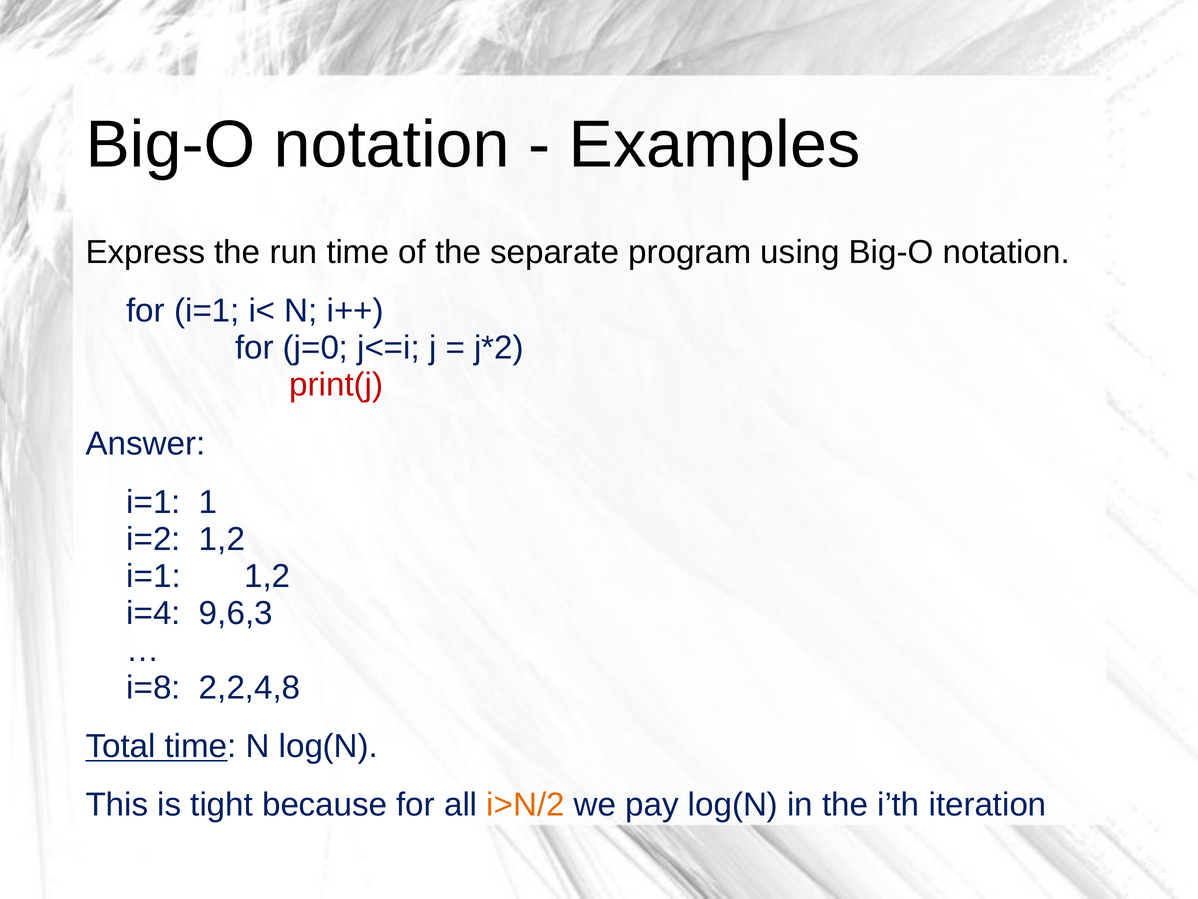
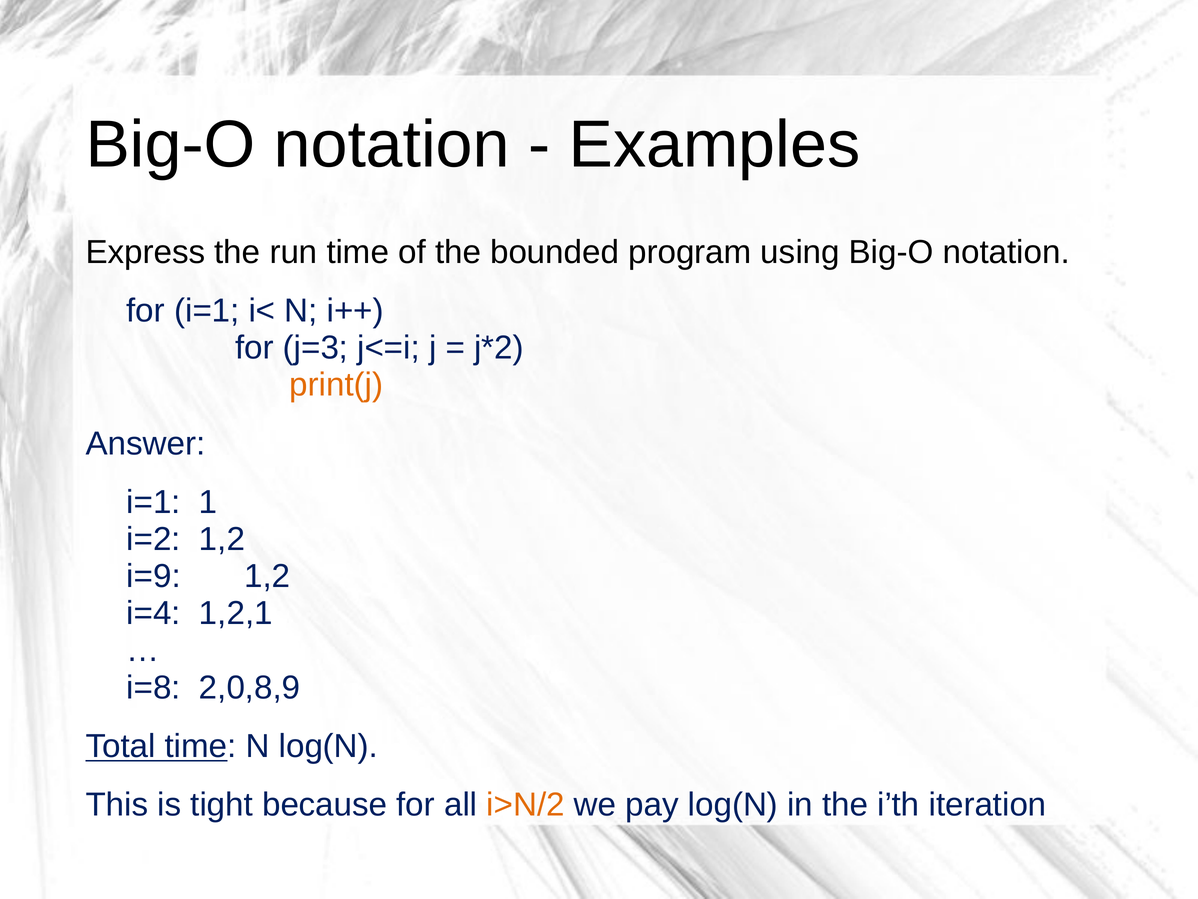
separate: separate -> bounded
j=0: j=0 -> j=3
print(j colour: red -> orange
i=1 at (154, 576): i=1 -> i=9
9,6,3: 9,6,3 -> 1,2,1
2,2,4,8: 2,2,4,8 -> 2,0,8,9
